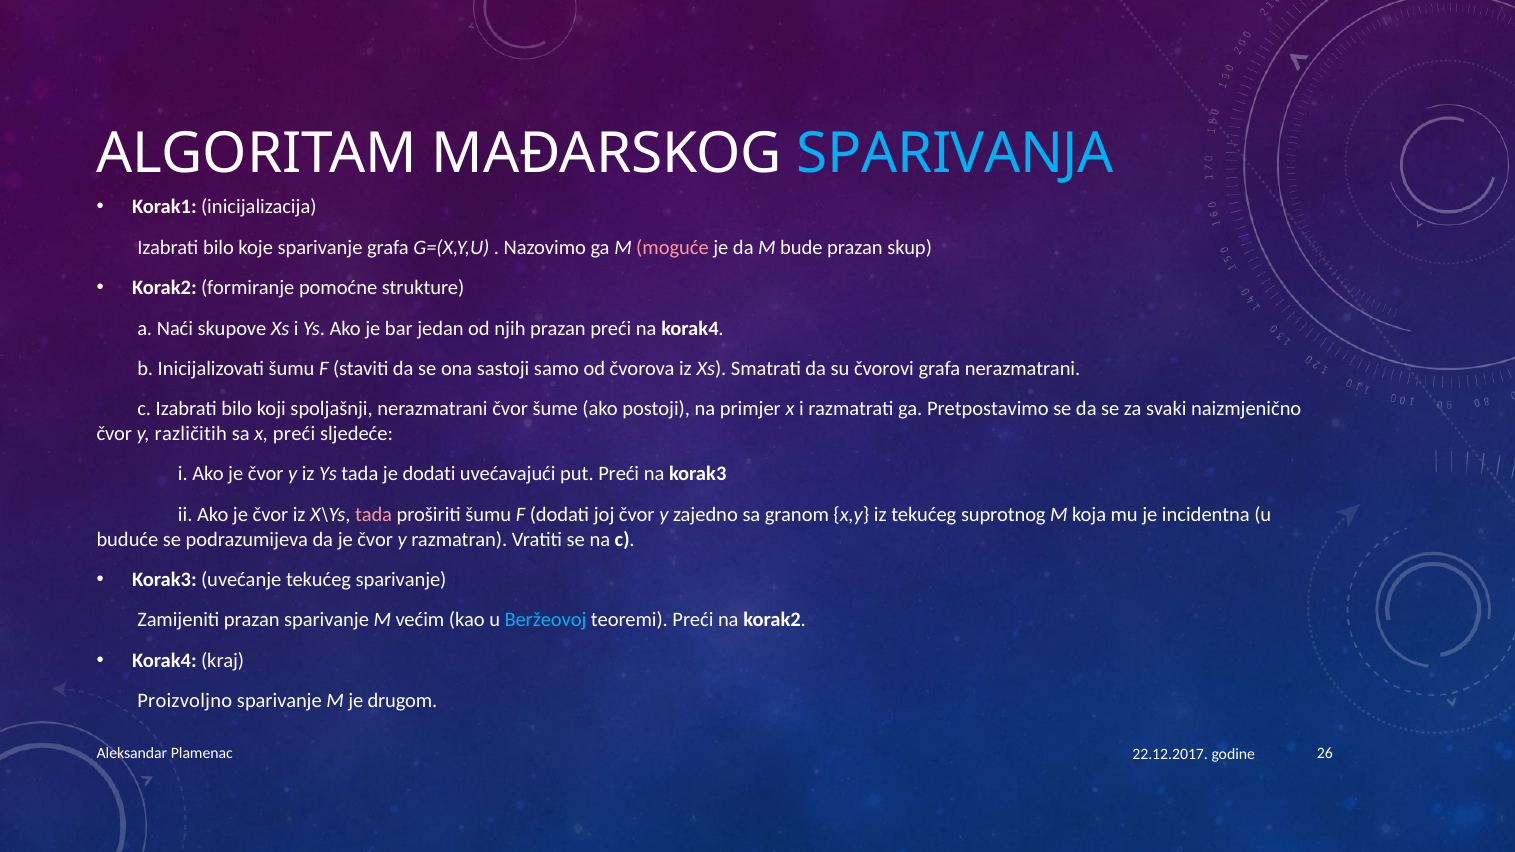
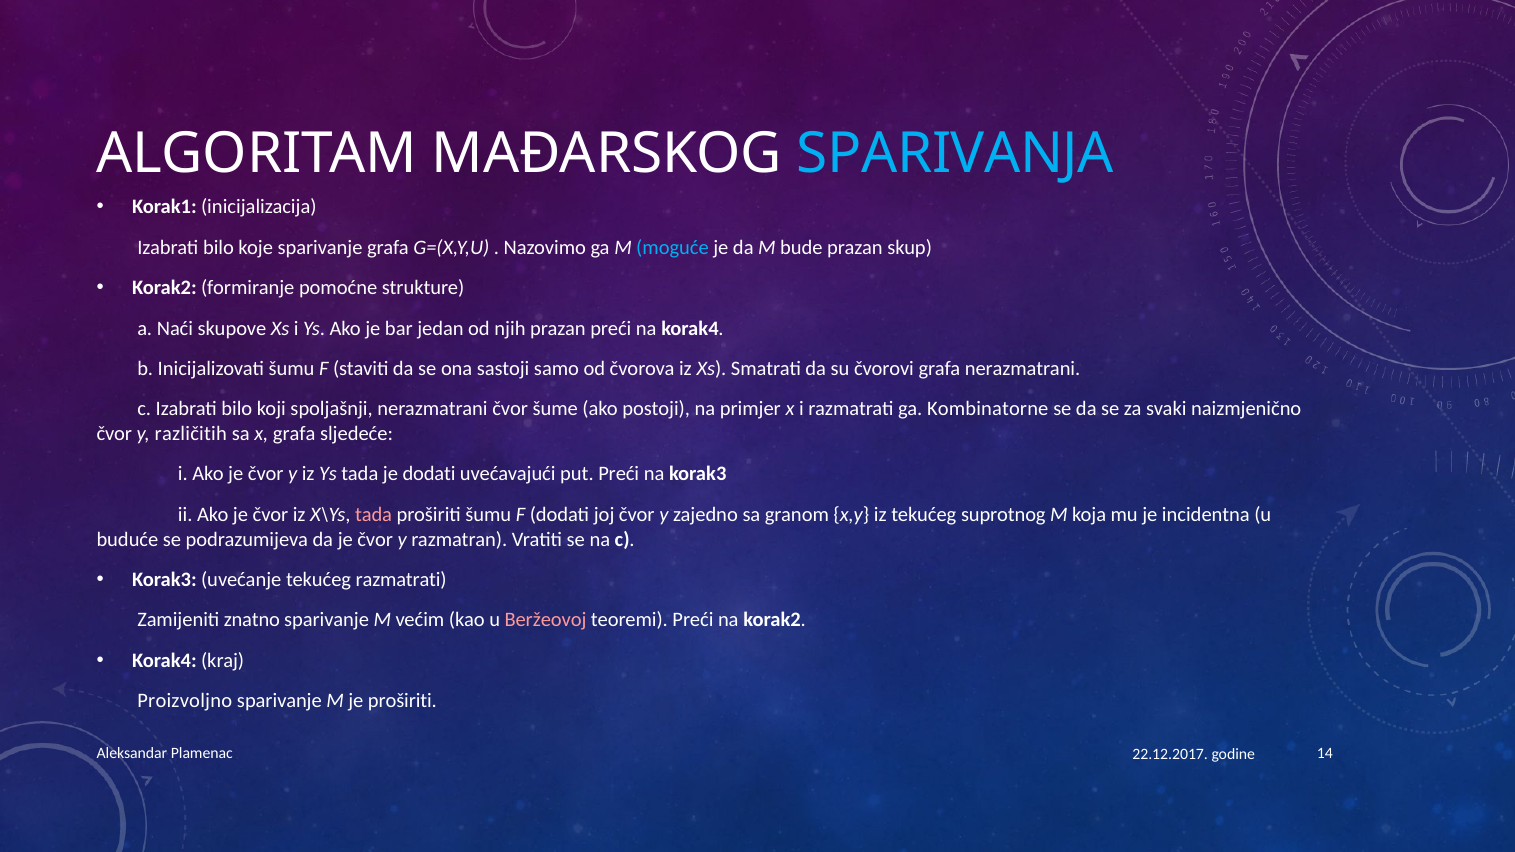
moguće colour: pink -> light blue
Pretpostavimo: Pretpostavimo -> Kombinatorne
x preći: preći -> grafa
tekućeg sparivanje: sparivanje -> razmatrati
Zamijeniti prazan: prazan -> znatno
Beržeovoj colour: light blue -> pink
je drugom: drugom -> proširiti
26: 26 -> 14
